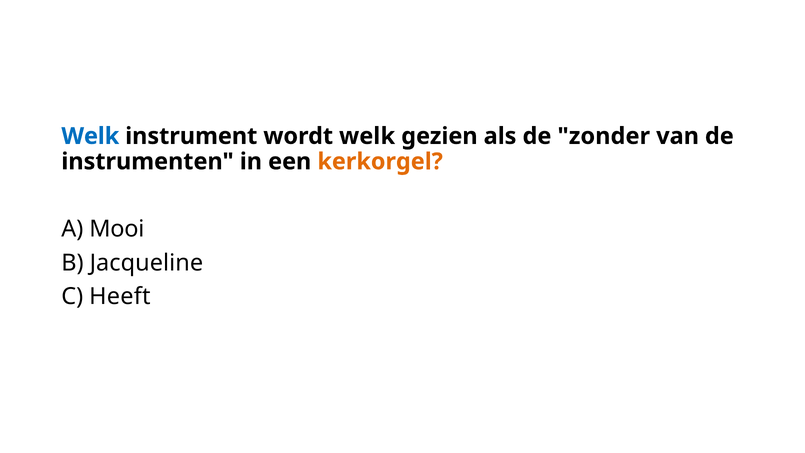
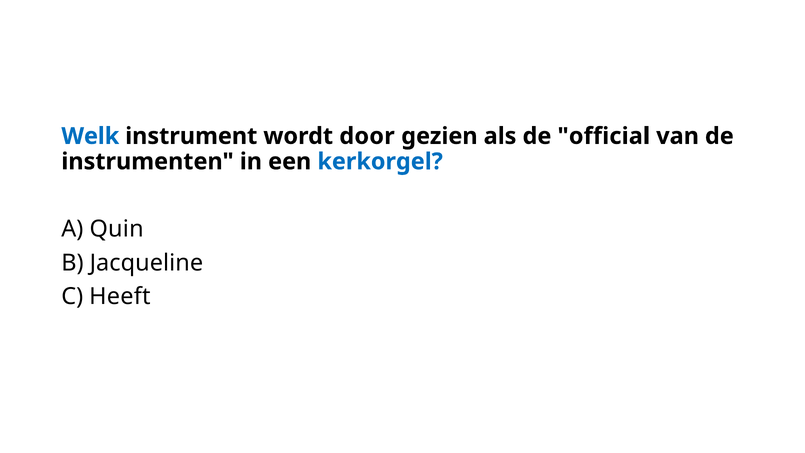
wordt welk: welk -> door
zonder: zonder -> official
kerkorgel colour: orange -> blue
Mooi: Mooi -> Quin
